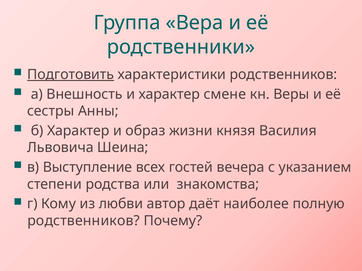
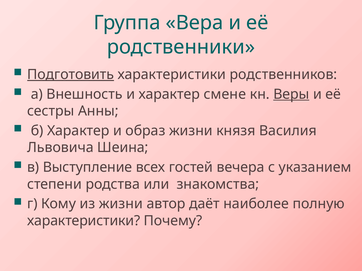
Веры underline: none -> present
из любви: любви -> жизни
родственников at (84, 221): родственников -> характеристики
